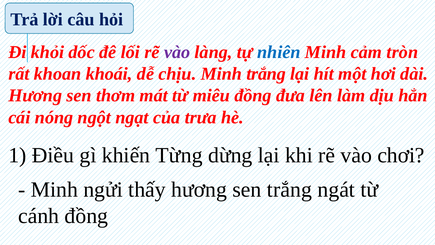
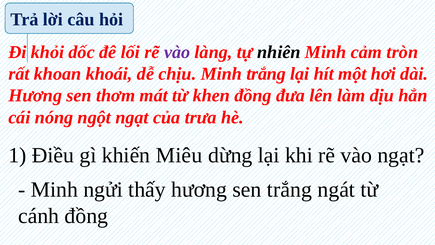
nhiên colour: blue -> black
miêu: miêu -> khen
Từng: Từng -> Miêu
vào chơi: chơi -> ngạt
